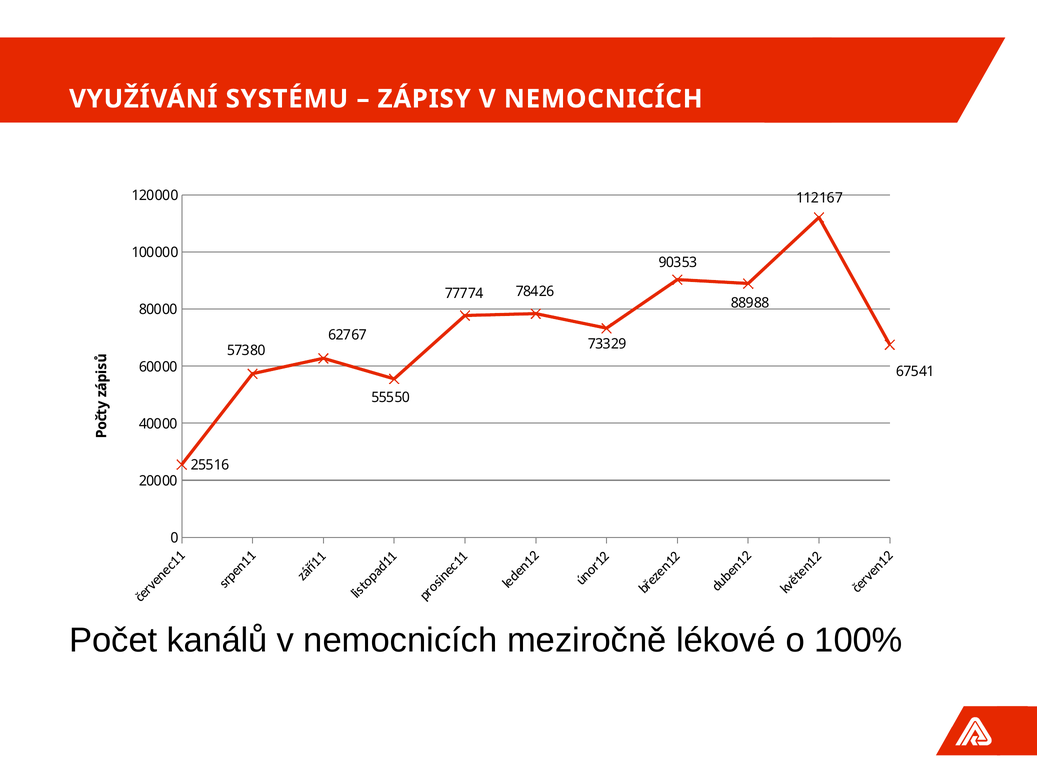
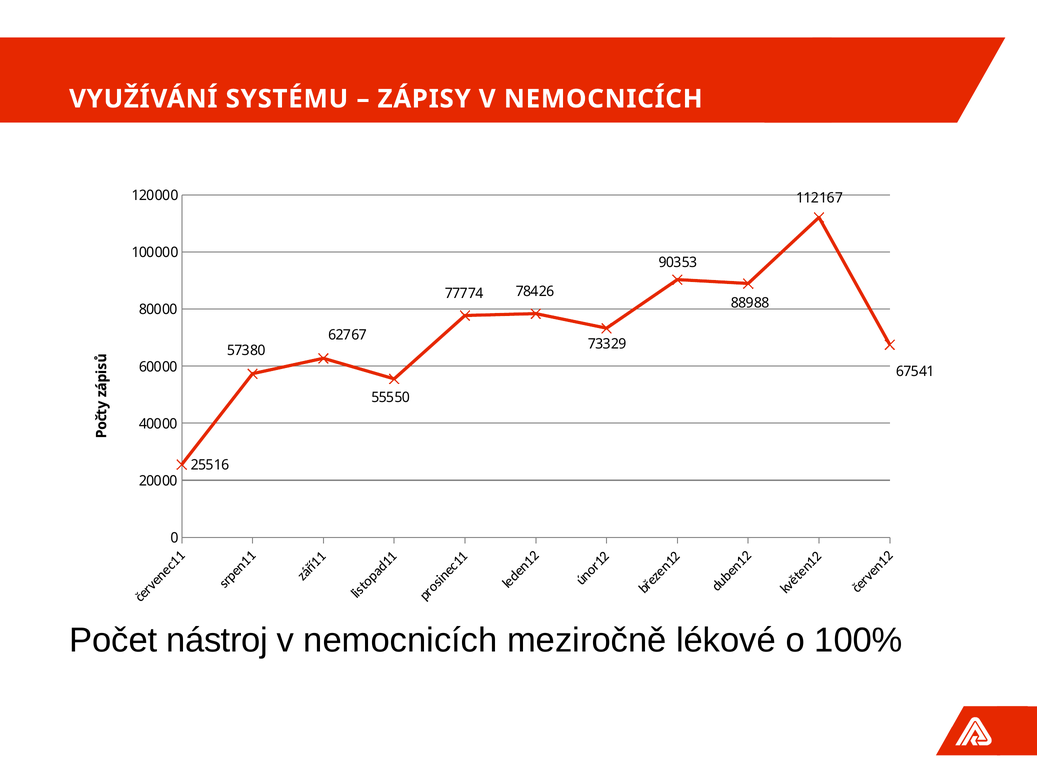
kanálů: kanálů -> nástroj
